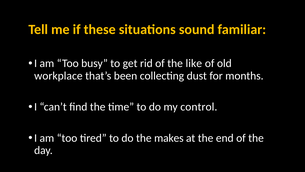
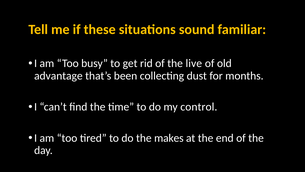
like: like -> live
workplace: workplace -> advantage
